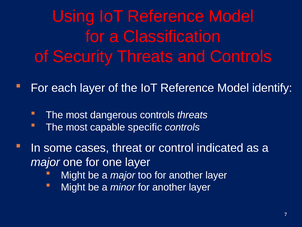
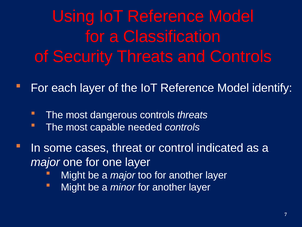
specific: specific -> needed
